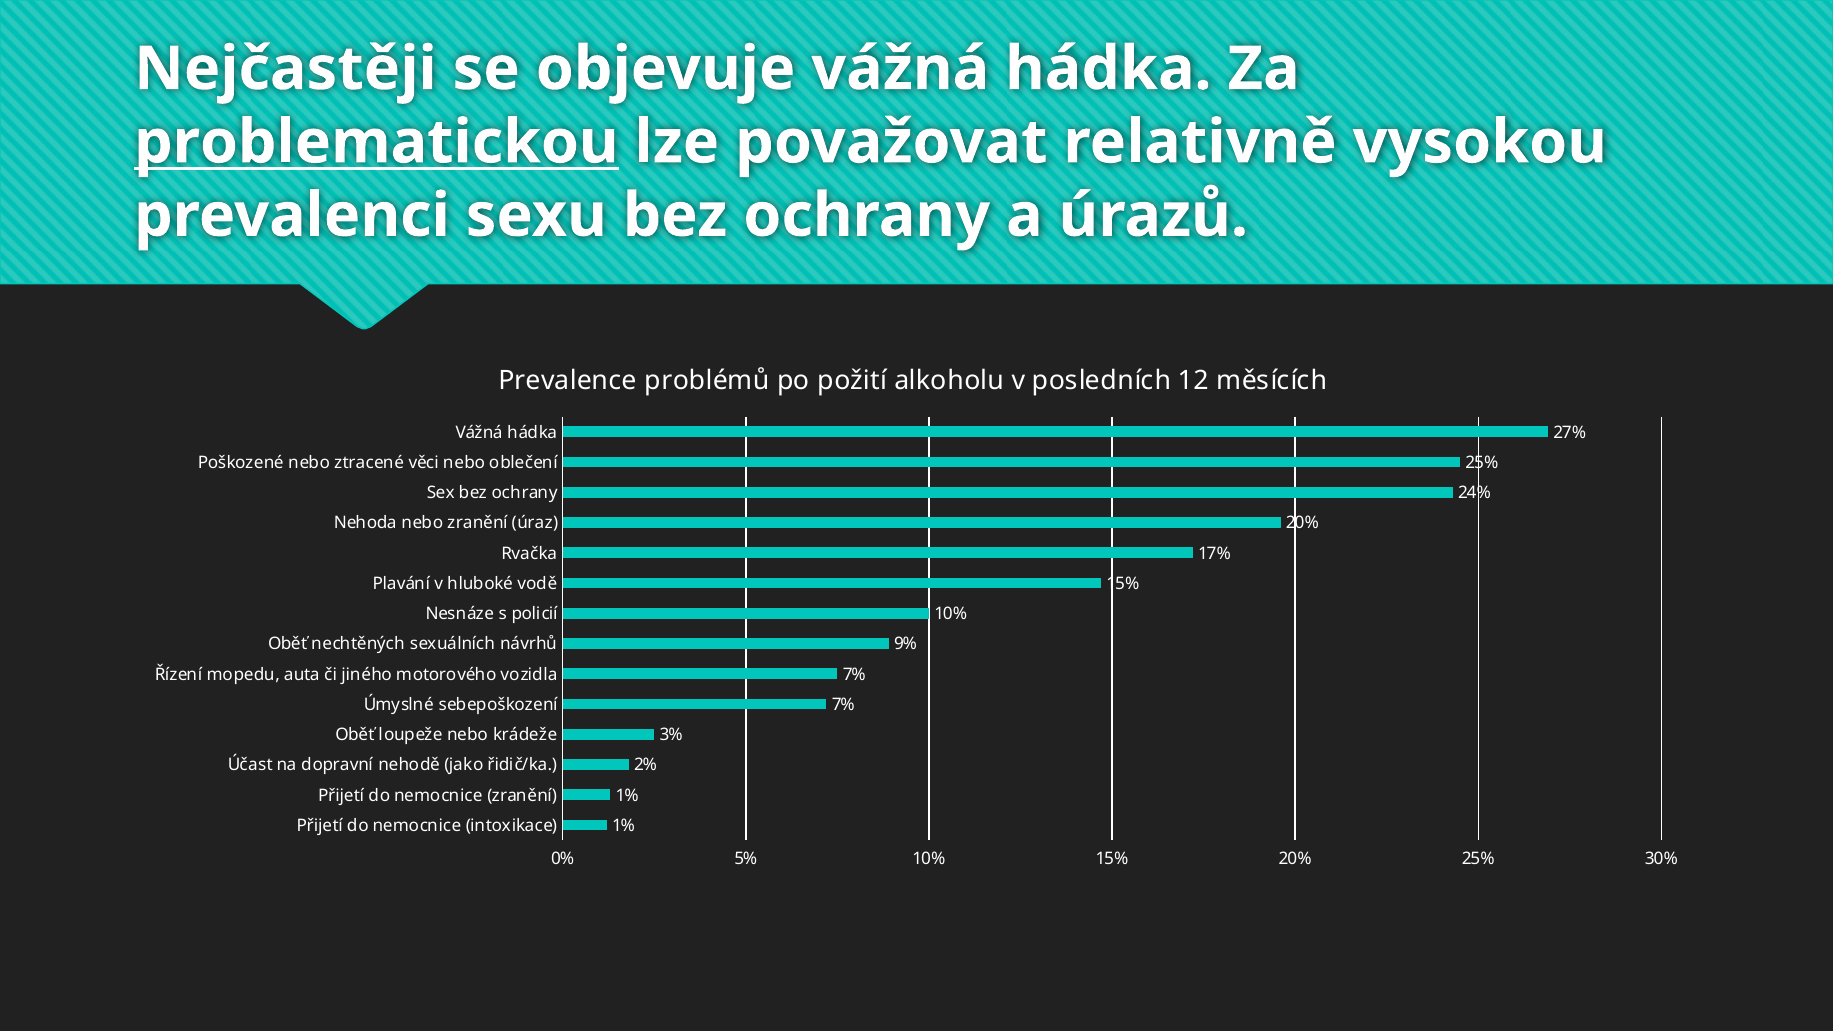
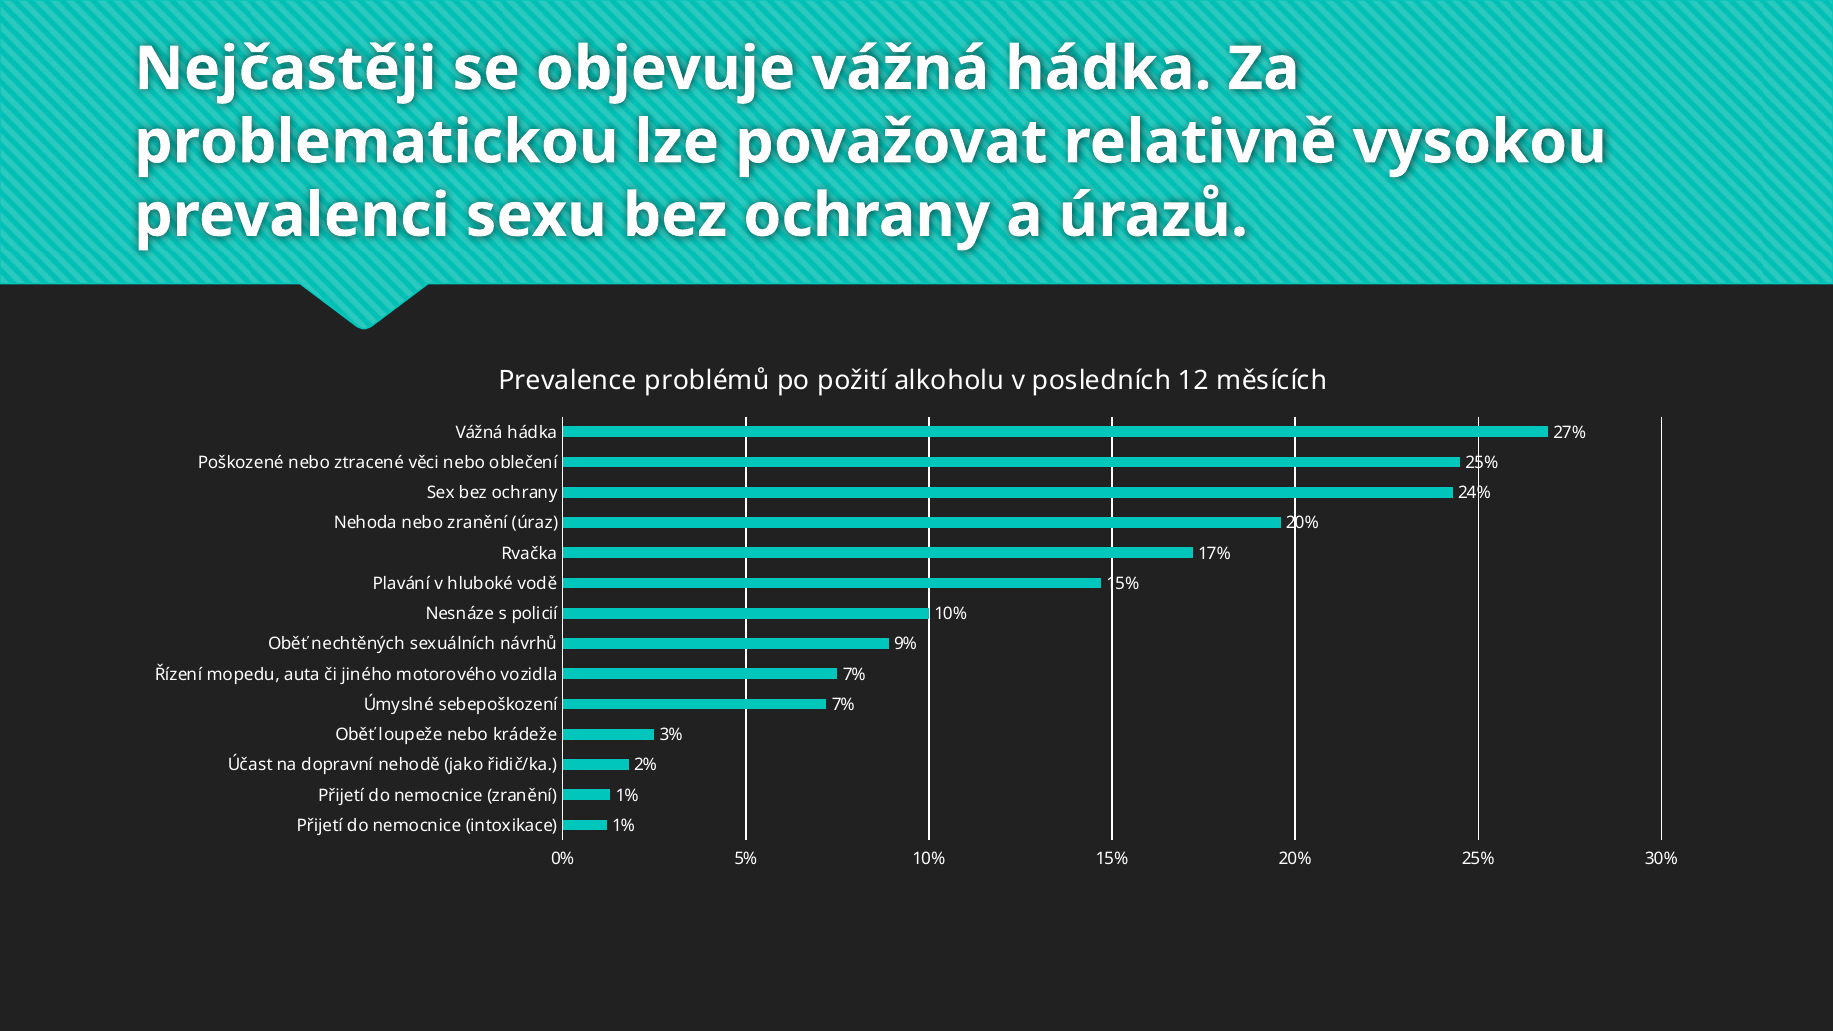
problematickou underline: present -> none
